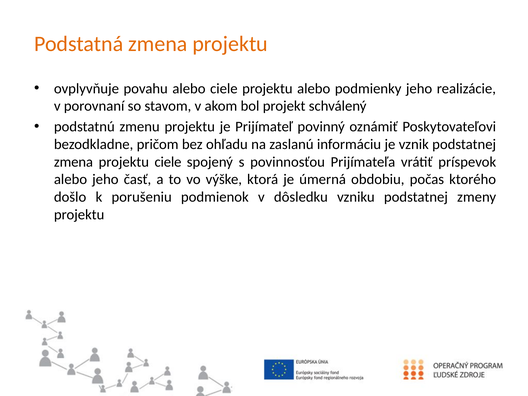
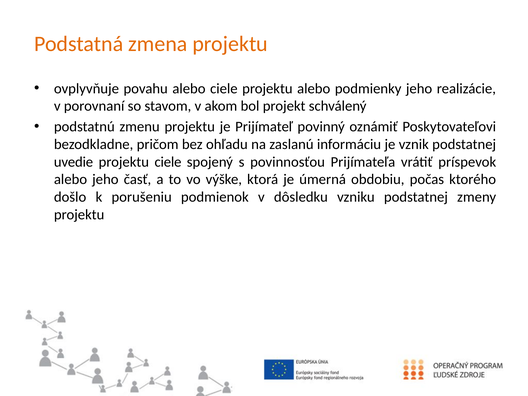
zmena at (73, 162): zmena -> uvedie
